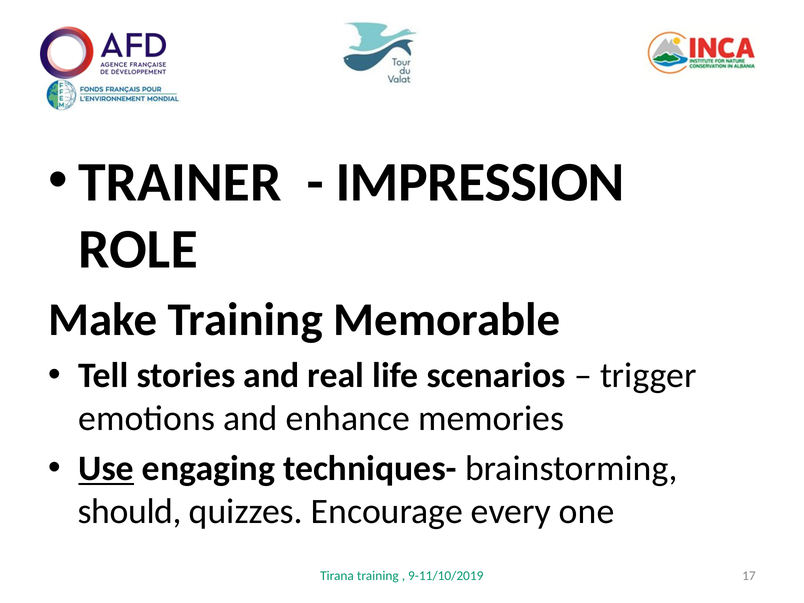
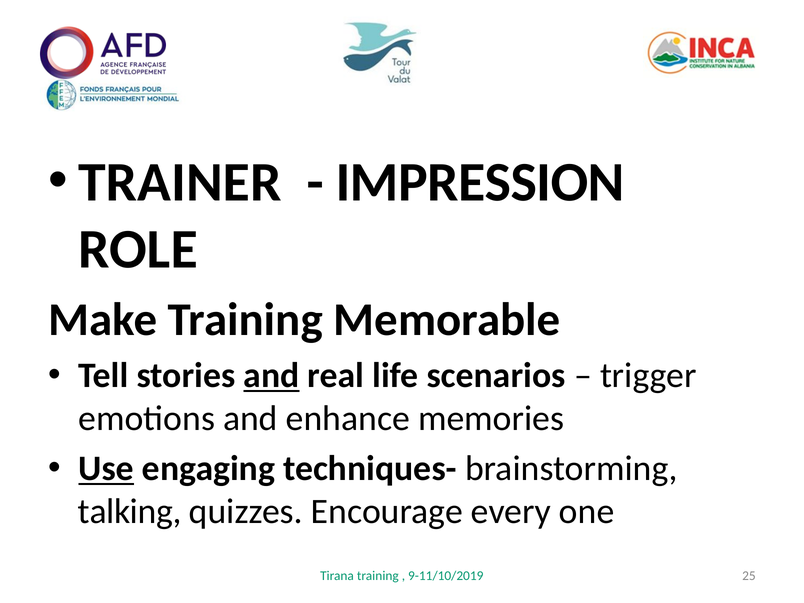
and at (271, 376) underline: none -> present
should: should -> talking
17: 17 -> 25
